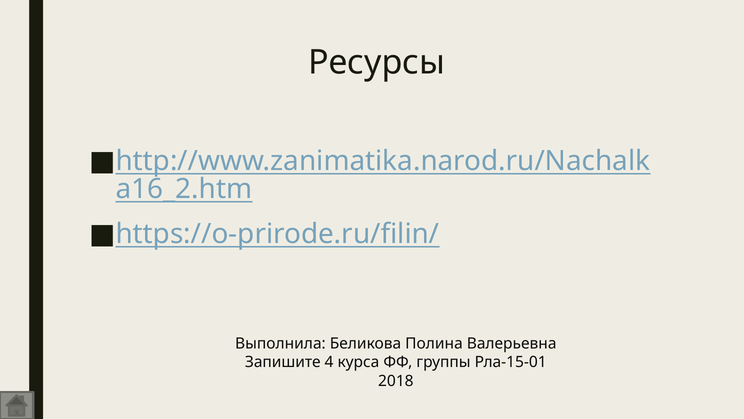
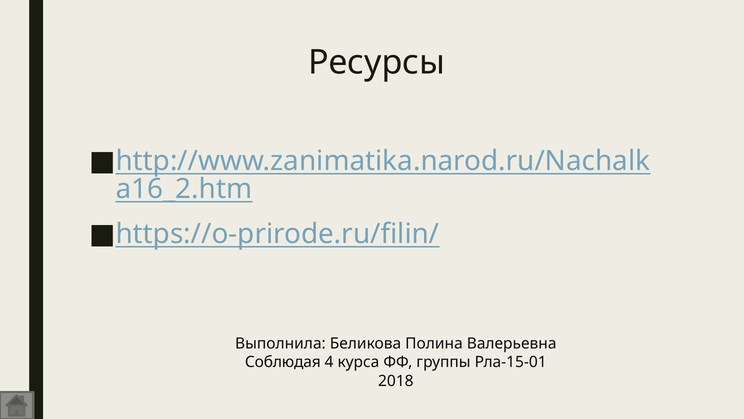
Запишите: Запишите -> Соблюдая
